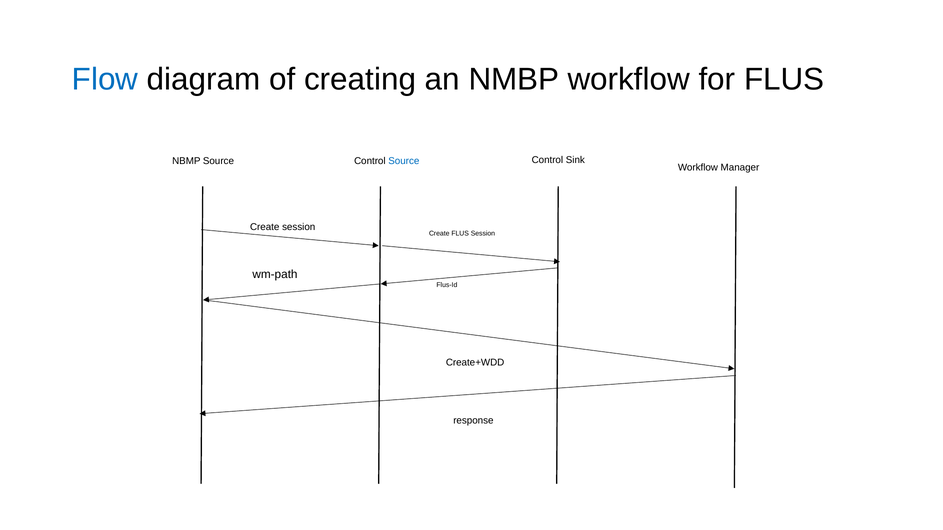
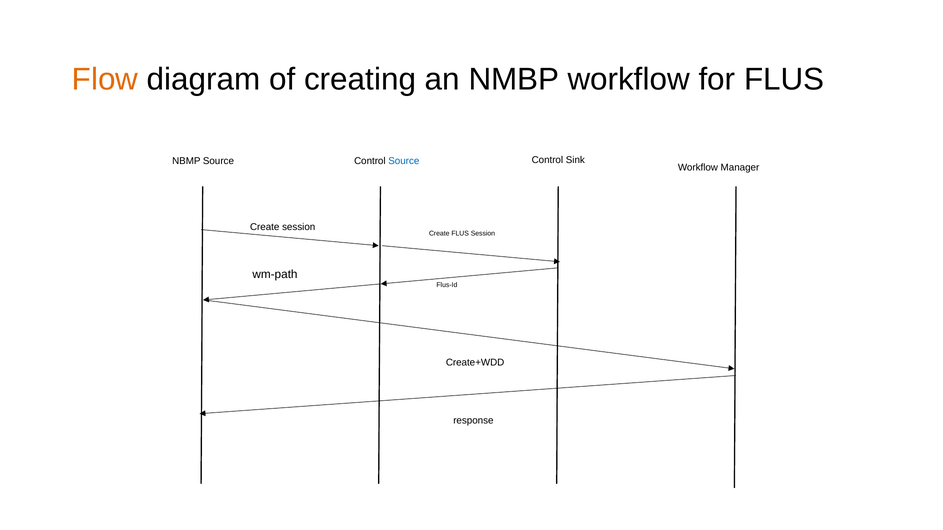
Flow colour: blue -> orange
